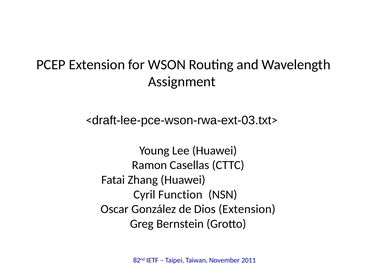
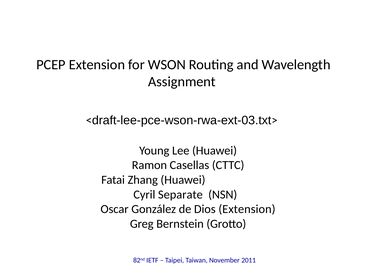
Function: Function -> Separate
